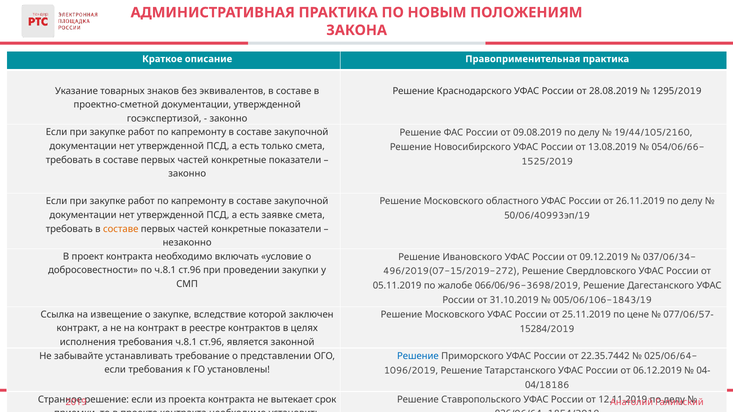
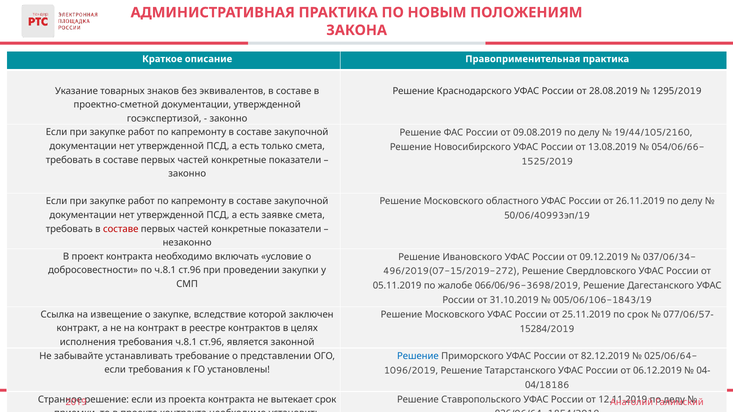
составе at (121, 229) colour: orange -> red
по цене: цене -> срок
22.35.7442: 22.35.7442 -> 82.12.2019
